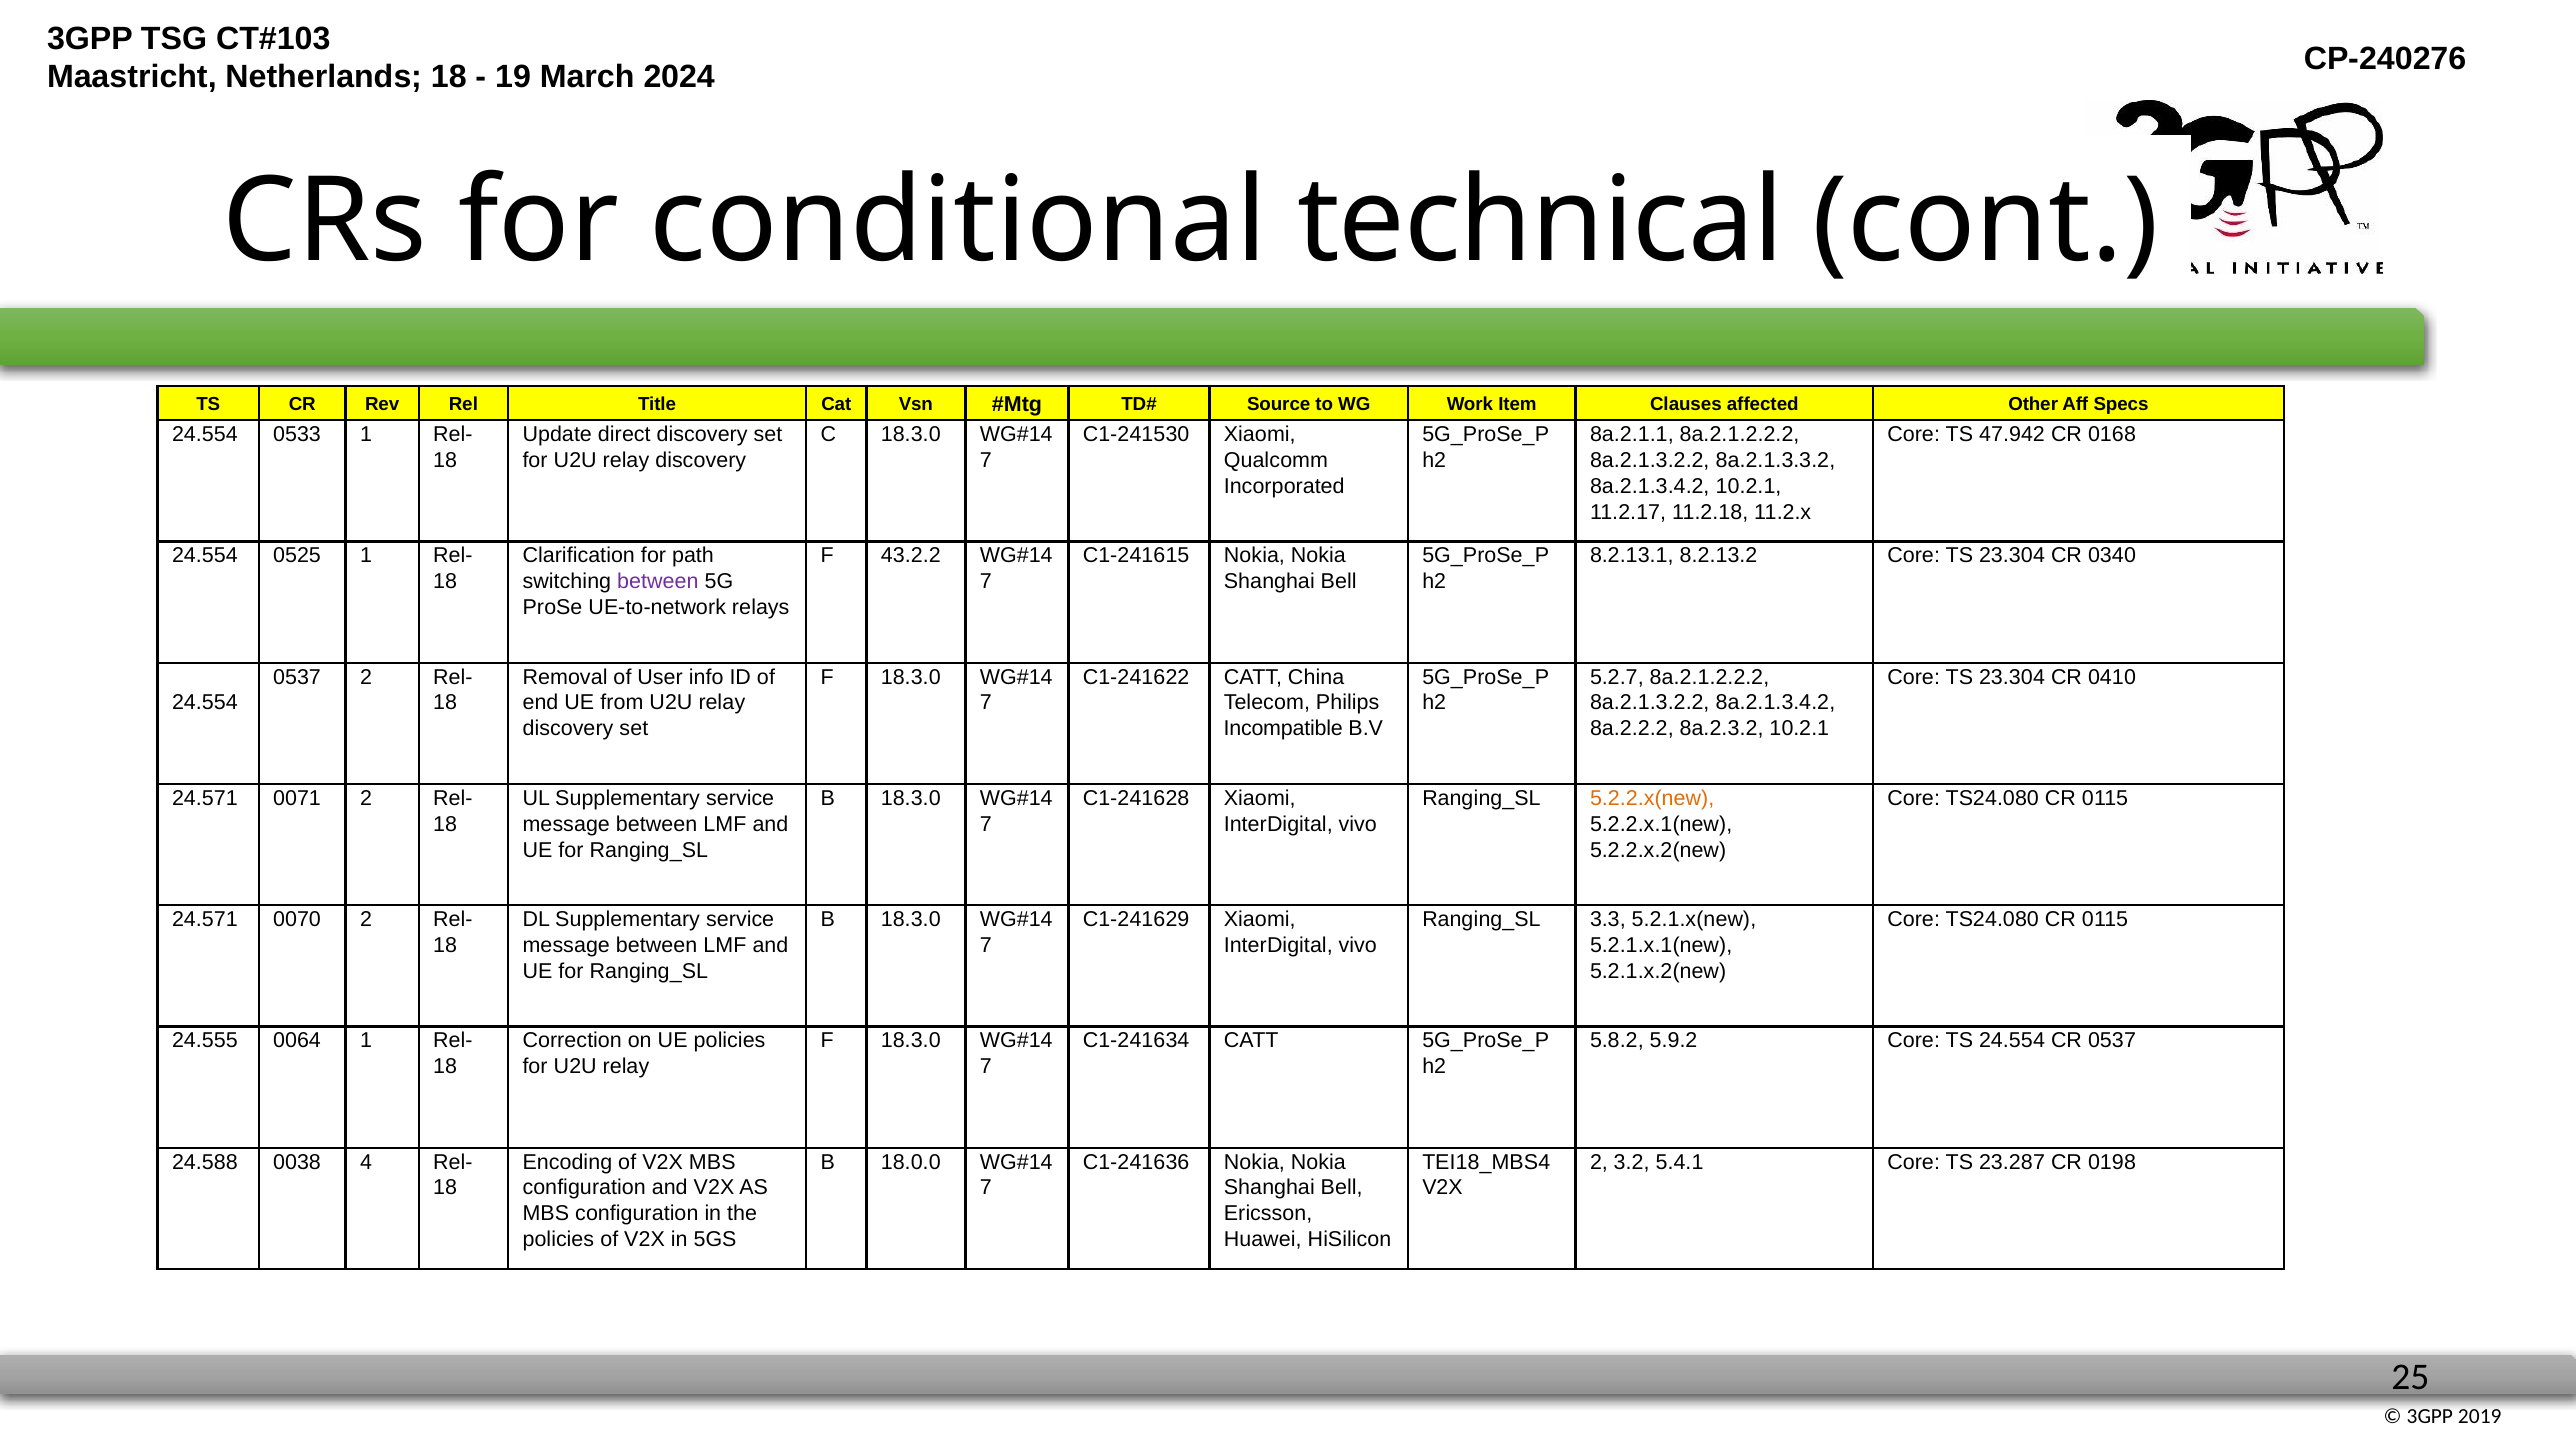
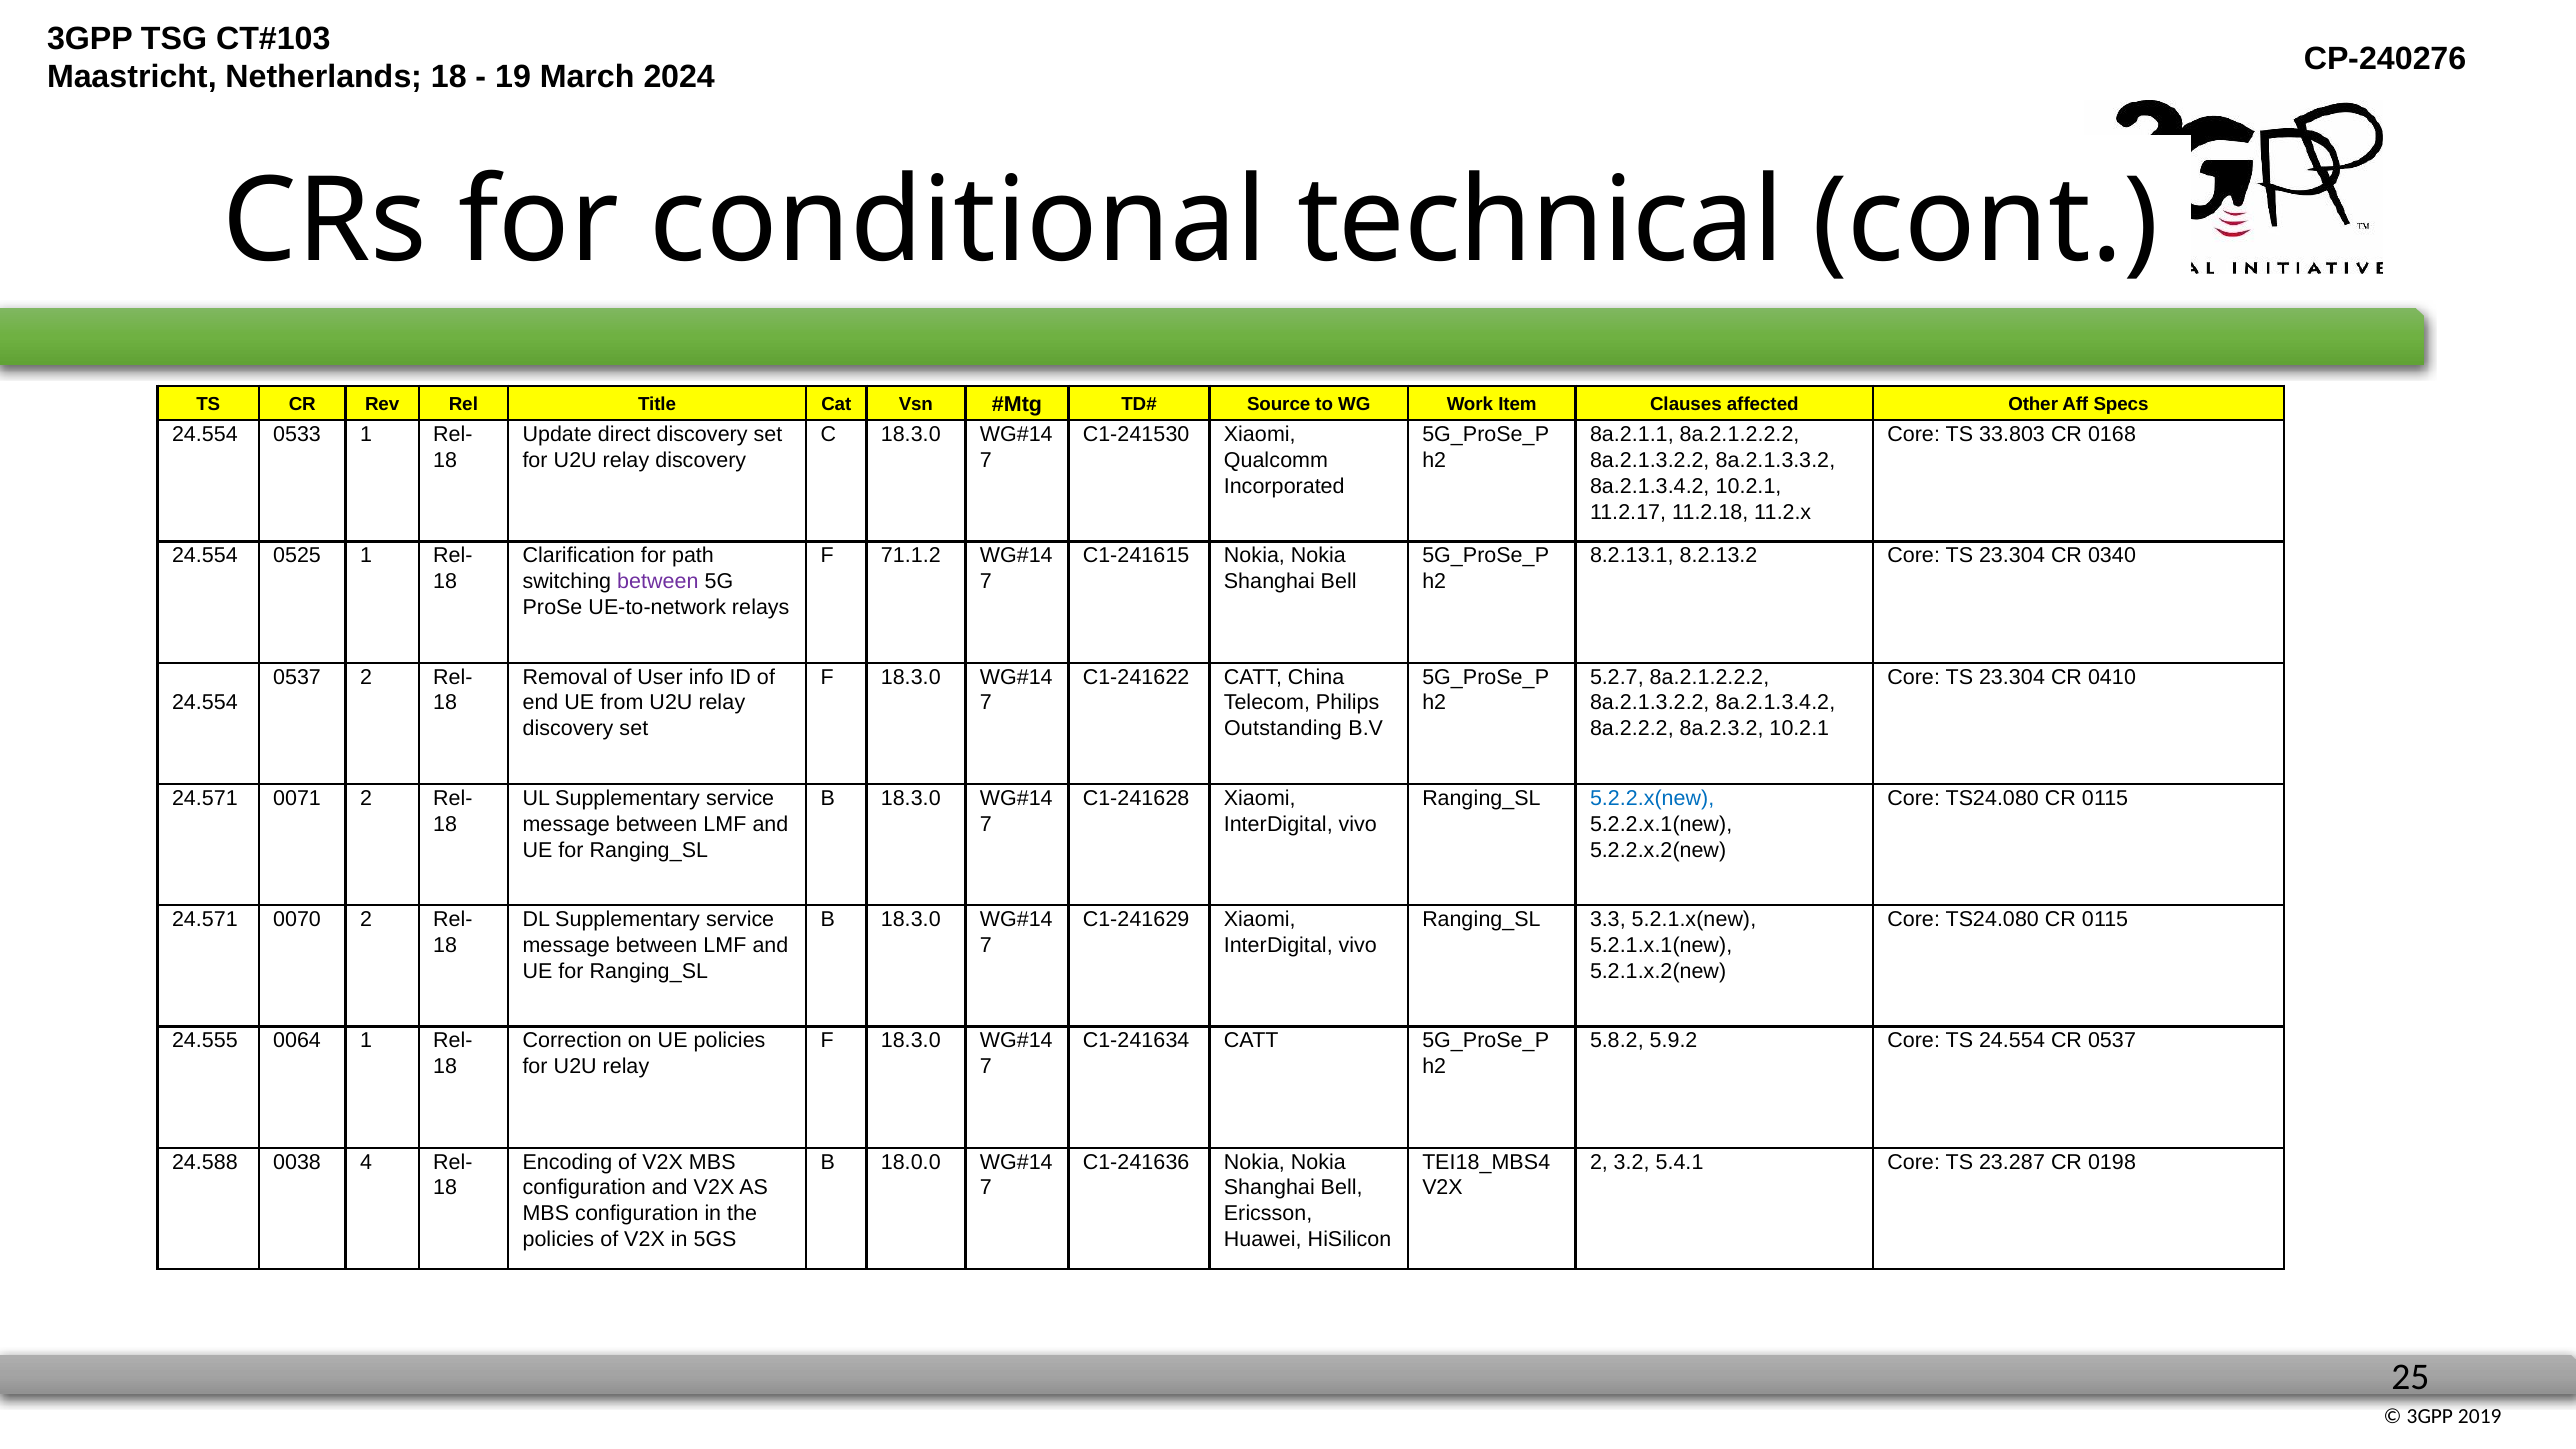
47.942: 47.942 -> 33.803
43.2.2: 43.2.2 -> 71.1.2
Incompatible: Incompatible -> Outstanding
5.2.2.x(new colour: orange -> blue
